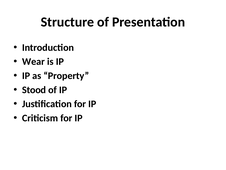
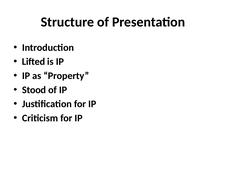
Wear: Wear -> Lifted
